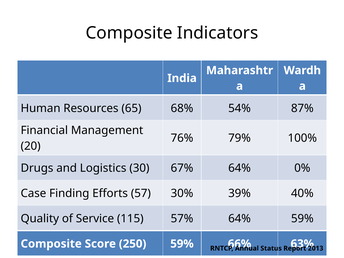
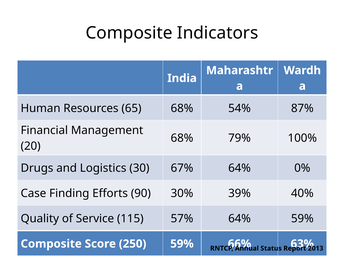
76% at (182, 138): 76% -> 68%
57: 57 -> 90
